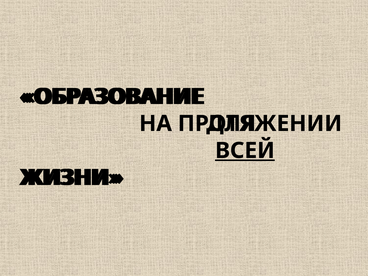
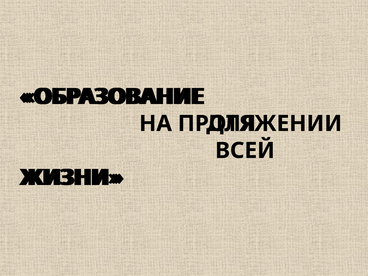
ВСЕЙ underline: present -> none
